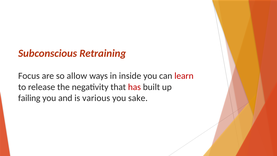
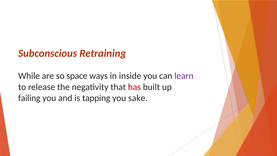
Focus: Focus -> While
allow: allow -> space
learn colour: red -> purple
various: various -> tapping
